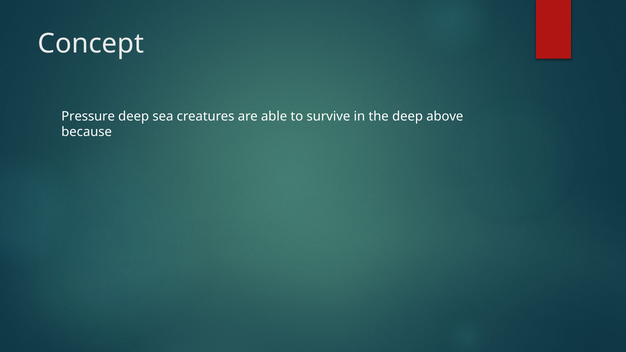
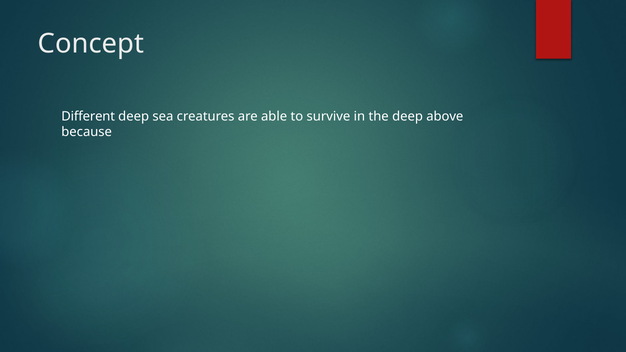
Pressure: Pressure -> Different
